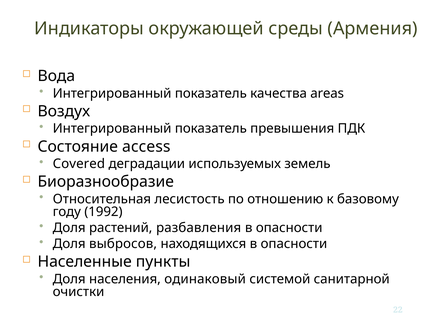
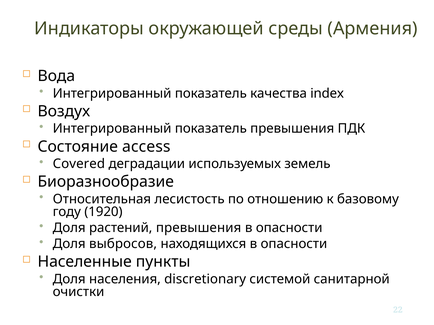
areas: areas -> index
1992: 1992 -> 1920
растений разбавления: разбавления -> превышения
одинаковый: одинаковый -> discretionary
